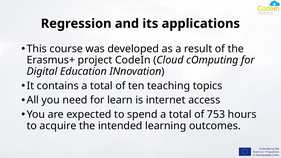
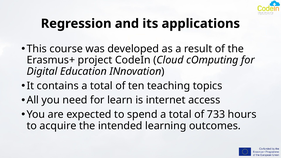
753: 753 -> 733
